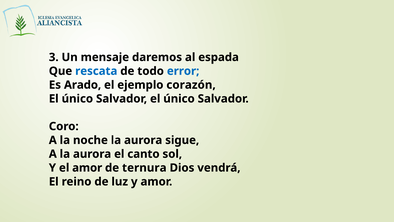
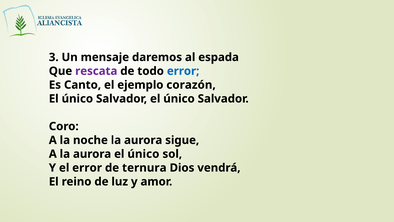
rescata colour: blue -> purple
Arado: Arado -> Canto
aurora el canto: canto -> único
el amor: amor -> error
